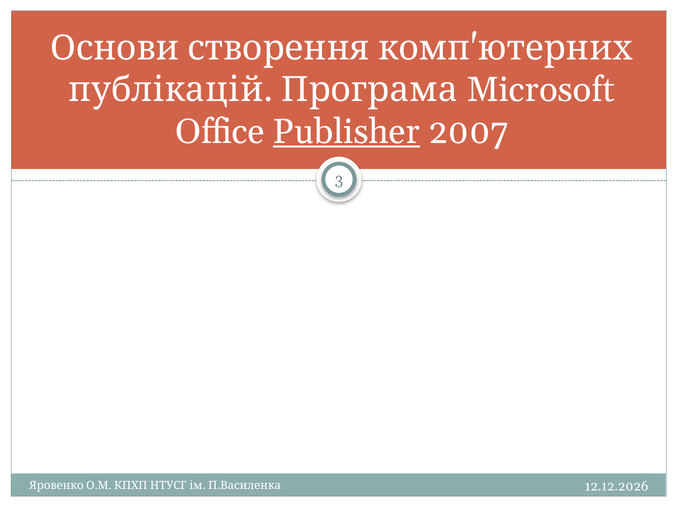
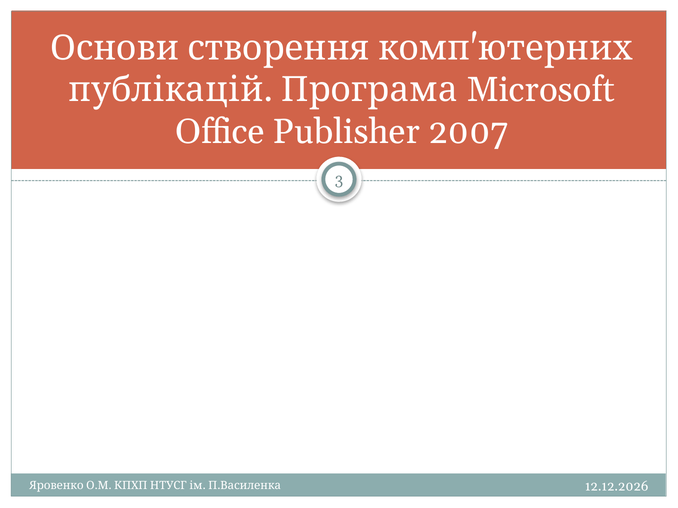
Publisher underline: present -> none
